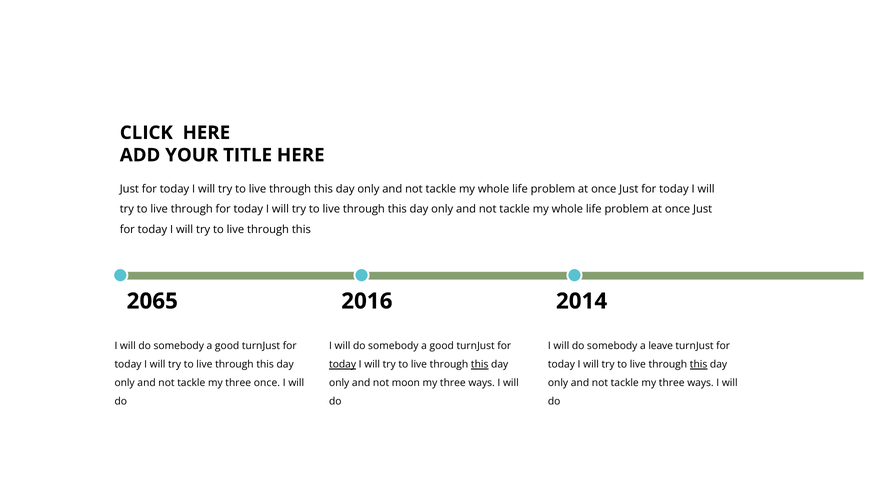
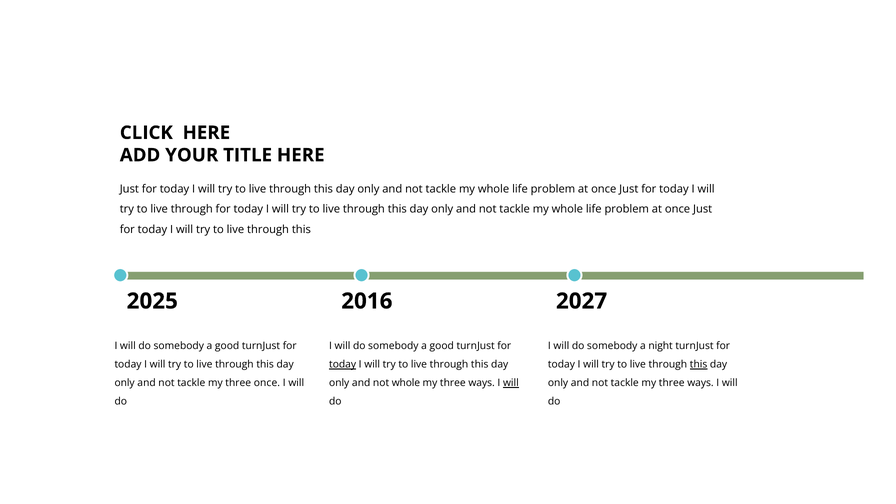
2065: 2065 -> 2025
2014: 2014 -> 2027
leave: leave -> night
this at (480, 365) underline: present -> none
not moon: moon -> whole
will at (511, 383) underline: none -> present
